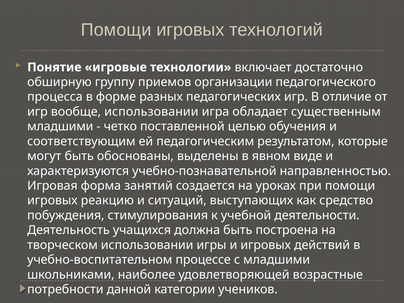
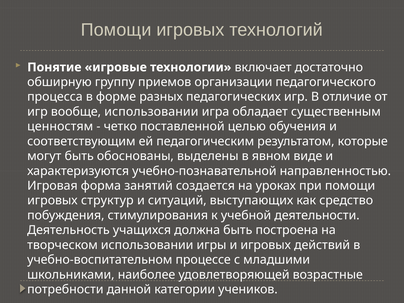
младшими at (60, 127): младшими -> ценностям
реакцию: реакцию -> структур
